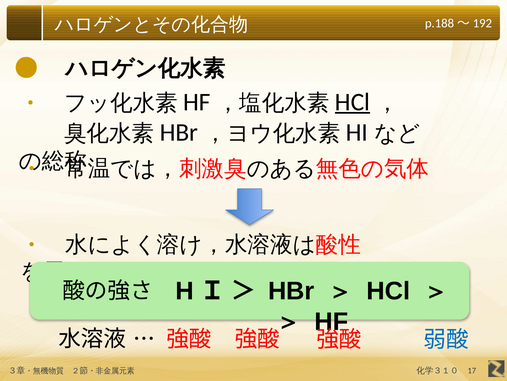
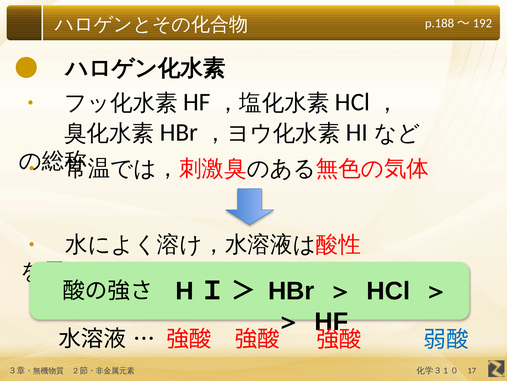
HCl at (352, 102) underline: present -> none
